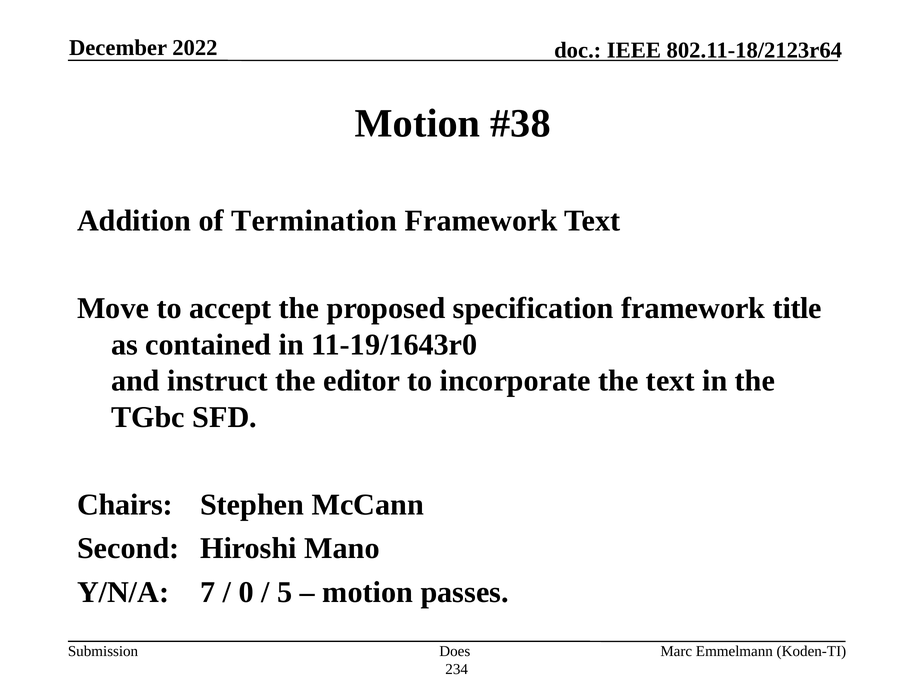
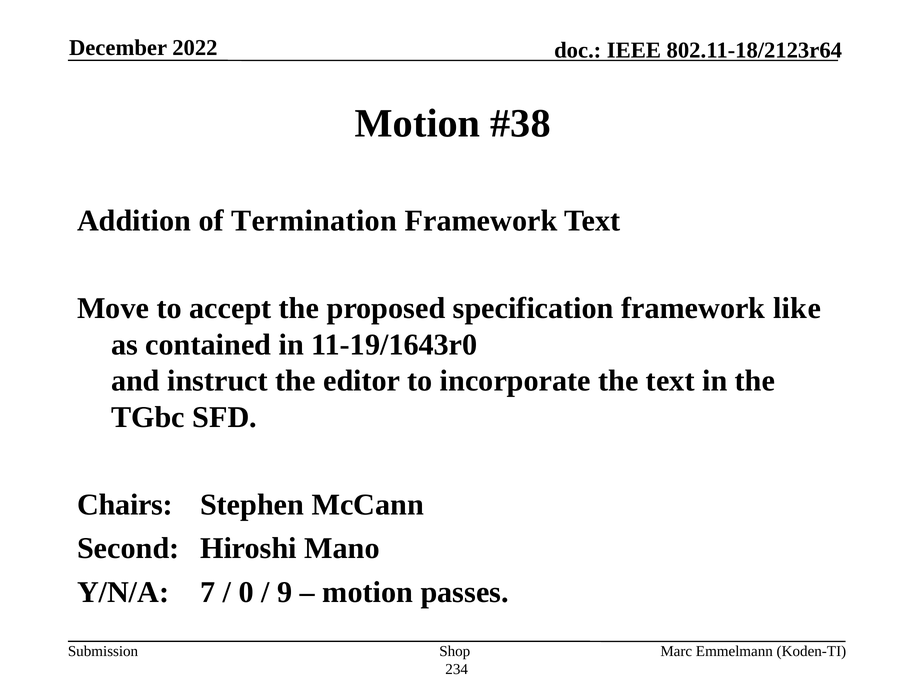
title: title -> like
5: 5 -> 9
Does: Does -> Shop
